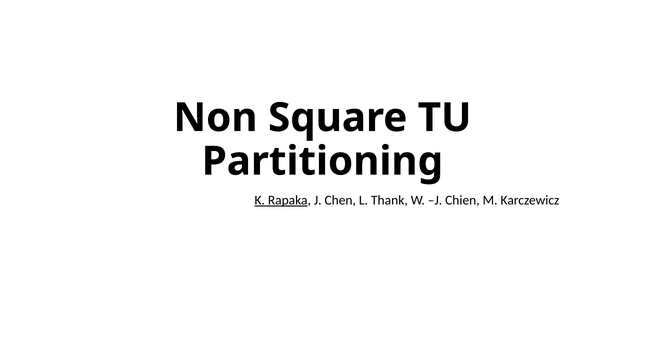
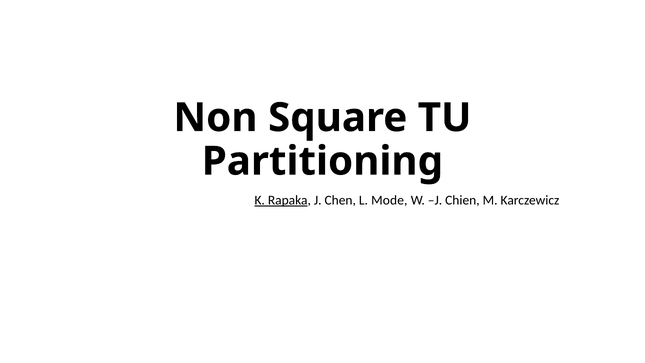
Thank: Thank -> Mode
